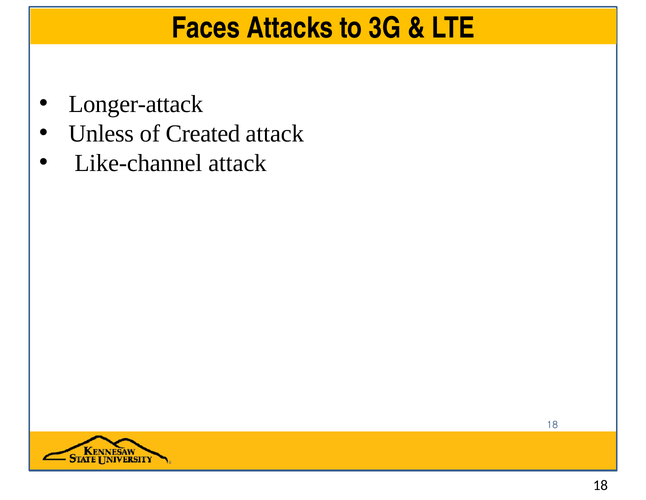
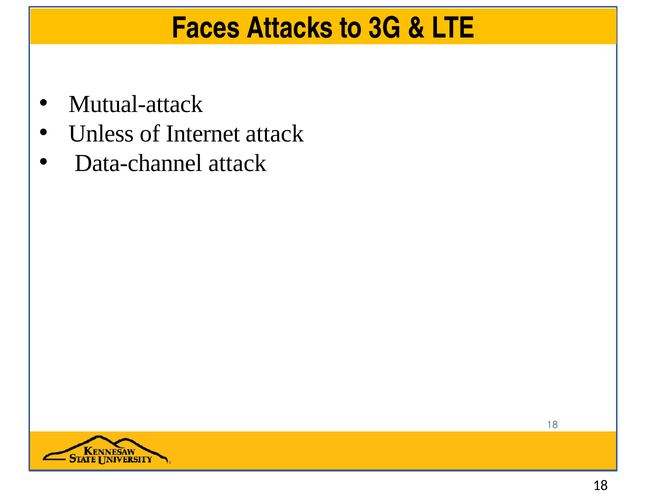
Longer-attack: Longer-attack -> Mutual-attack
Created: Created -> Internet
Like-channel: Like-channel -> Data-channel
